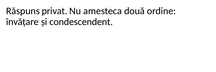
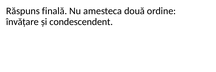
privat: privat -> finală
